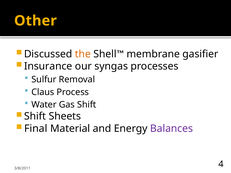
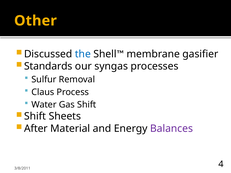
the colour: orange -> blue
Insurance: Insurance -> Standards
Final: Final -> After
